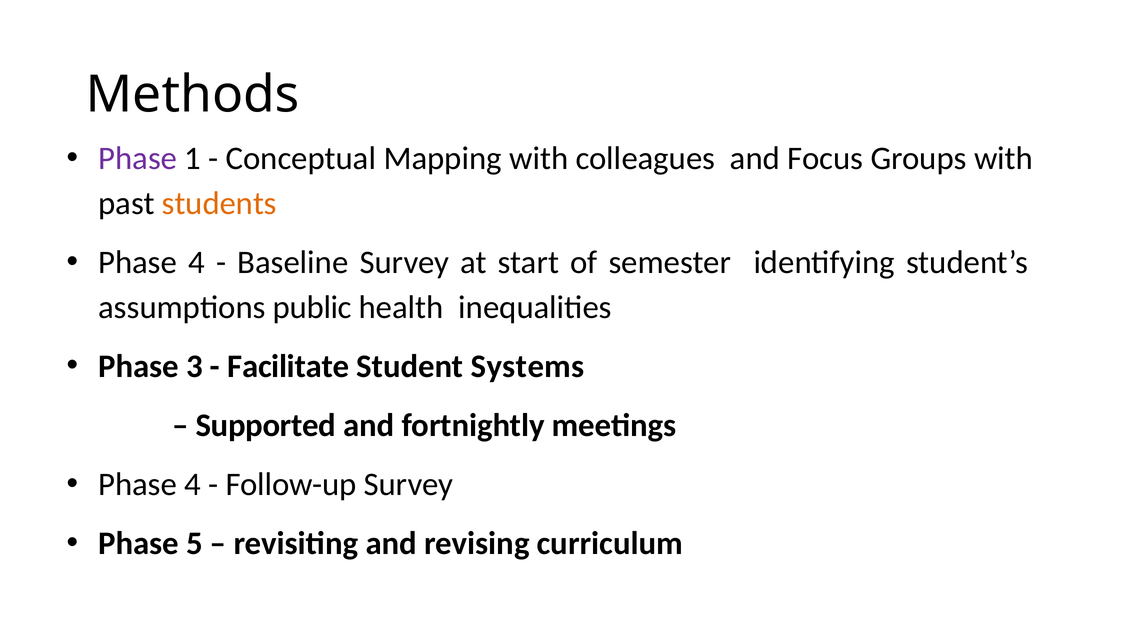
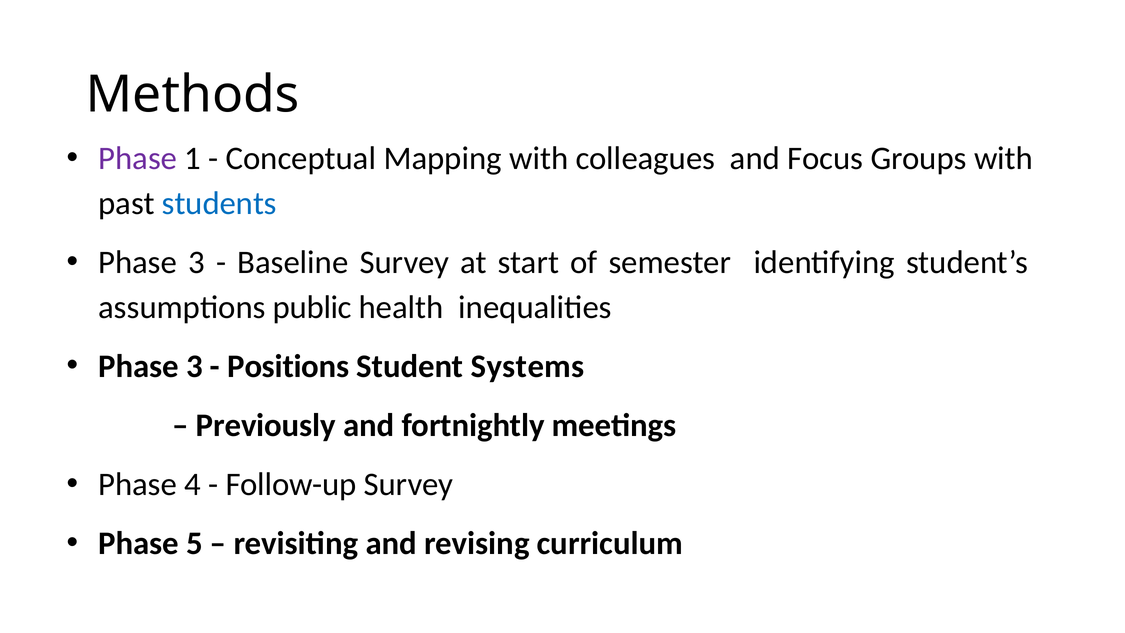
students colour: orange -> blue
4 at (197, 262): 4 -> 3
Facilitate: Facilitate -> Positions
Supported: Supported -> Previously
